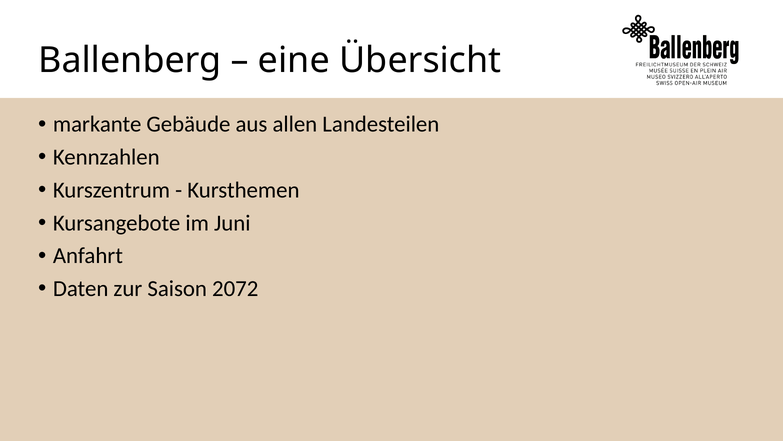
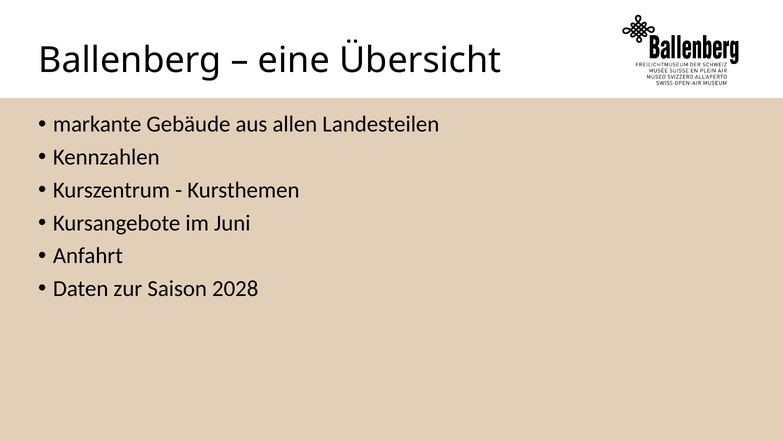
2072: 2072 -> 2028
